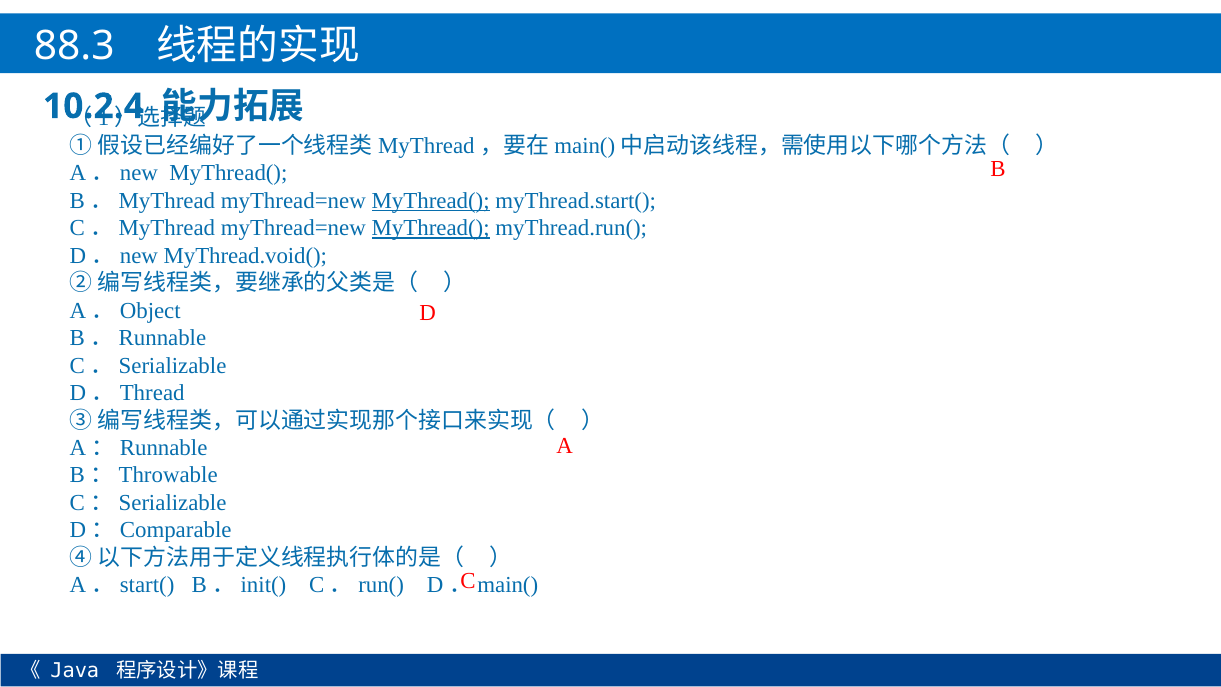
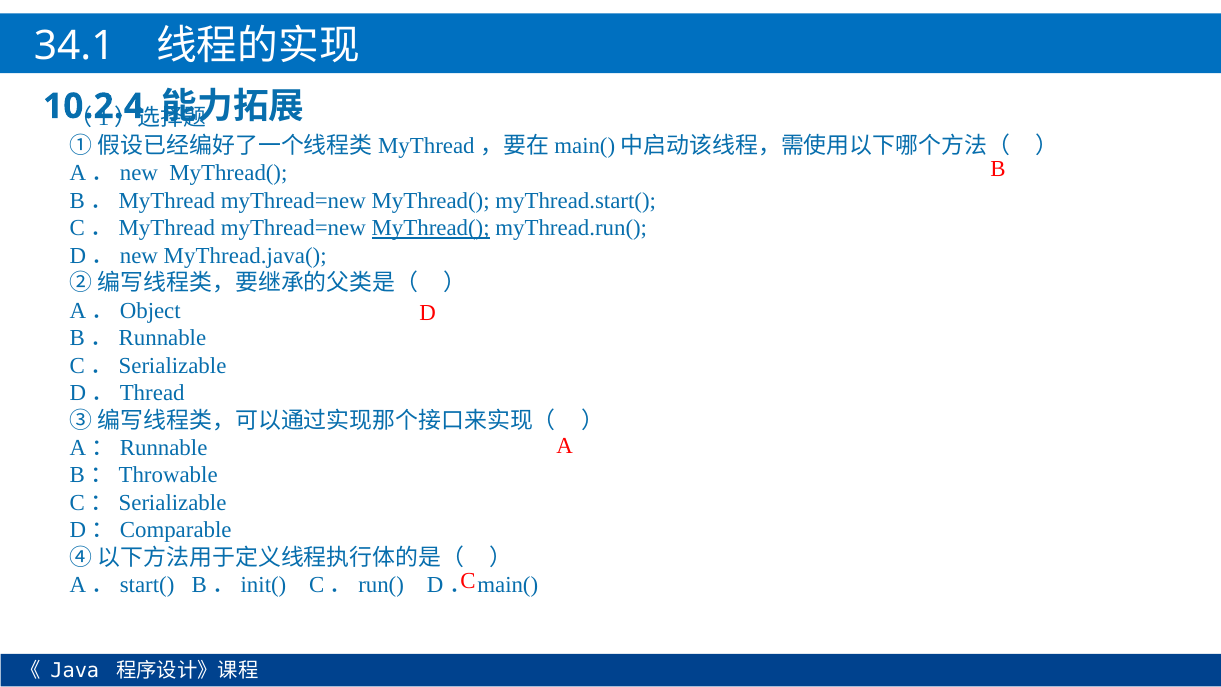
88.3: 88.3 -> 34.1
MyThread( at (431, 201) underline: present -> none
MyThread.void(: MyThread.void( -> MyThread.java(
